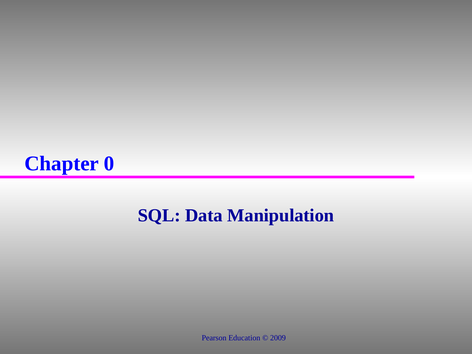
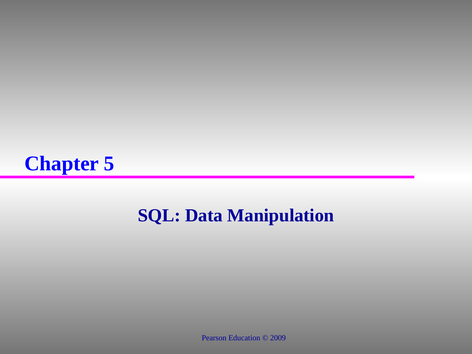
0: 0 -> 5
